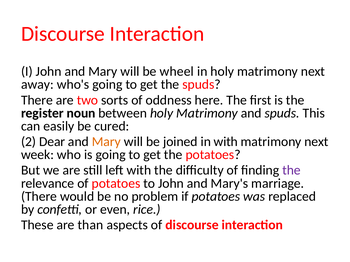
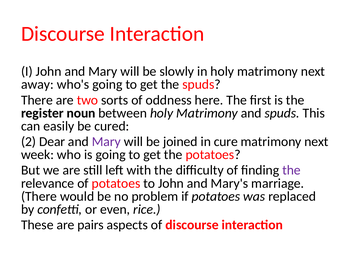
wheel: wheel -> slowly
Mary at (106, 142) colour: orange -> purple
in with: with -> cure
than: than -> pairs
